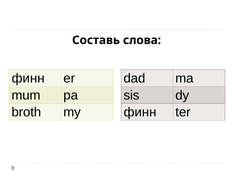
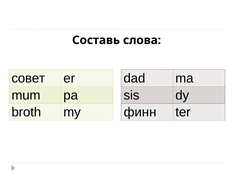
финн at (28, 78): финн -> совет
